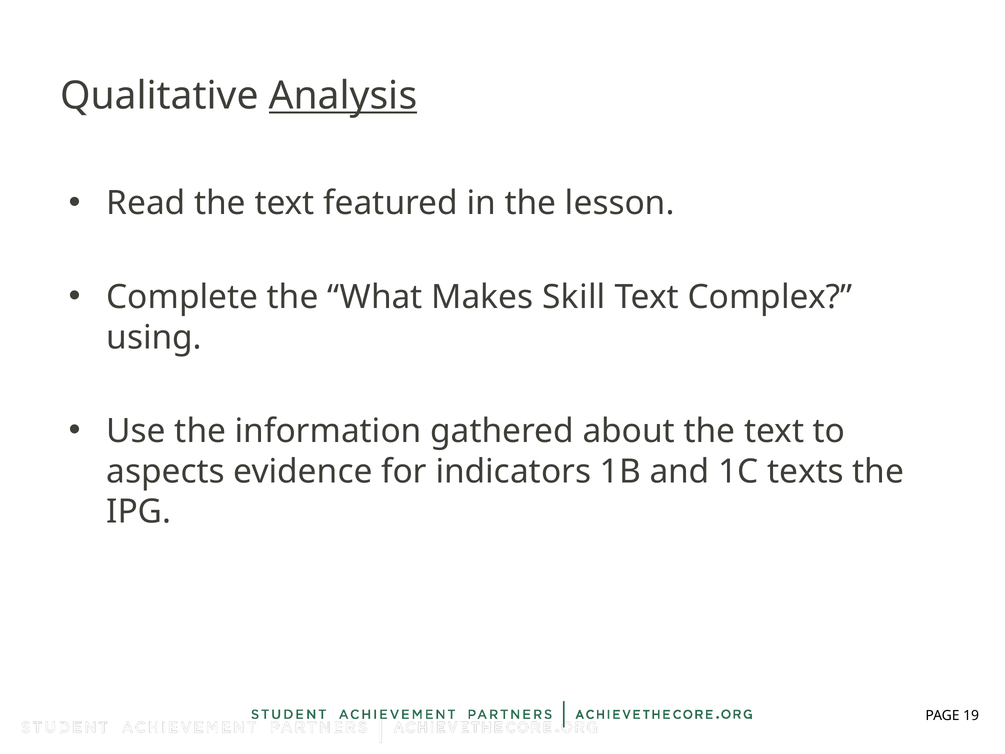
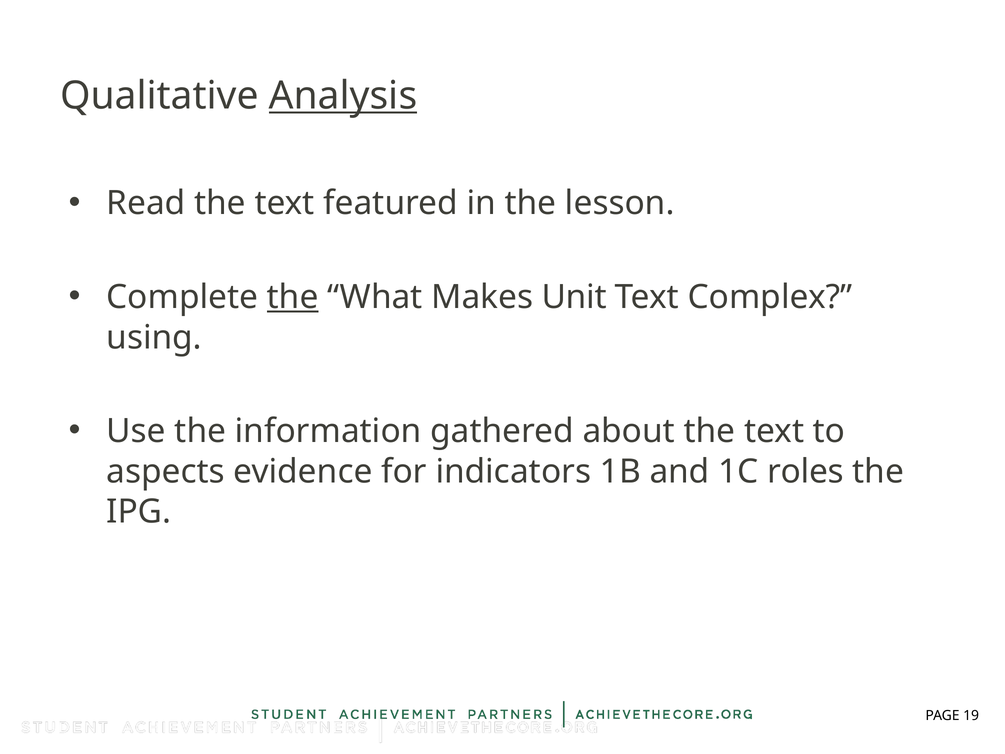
the at (293, 297) underline: none -> present
Skill: Skill -> Unit
texts: texts -> roles
